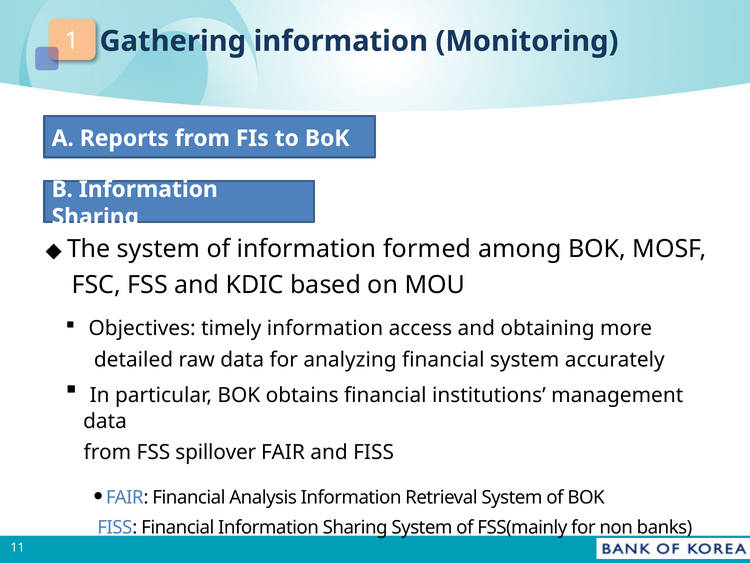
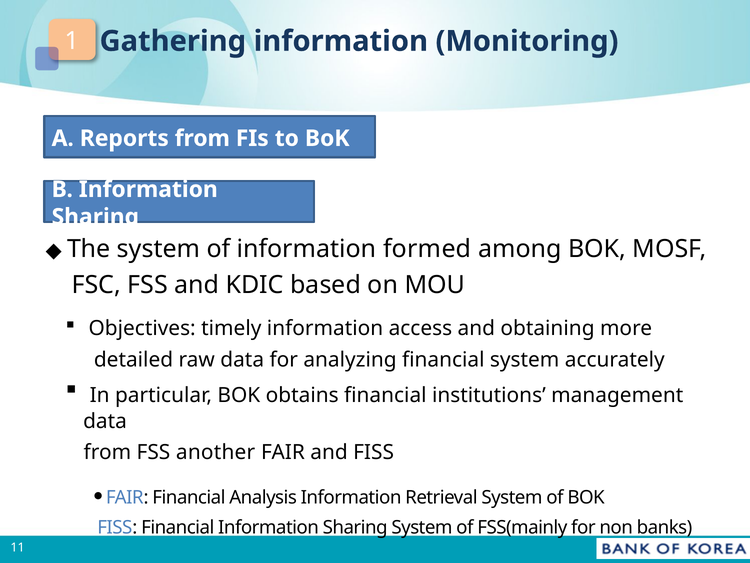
spillover: spillover -> another
